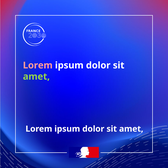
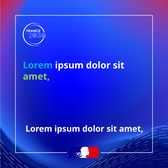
Lorem at (38, 65) colour: pink -> light blue
